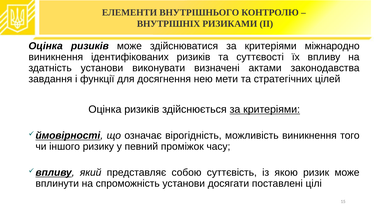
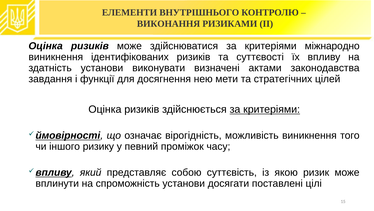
ВНУТРІШНІХ: ВНУТРІШНІХ -> ВИКОНАННЯ
